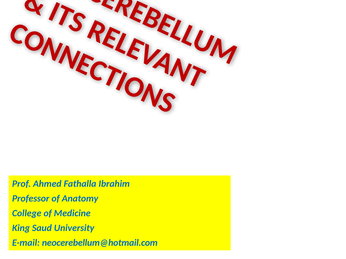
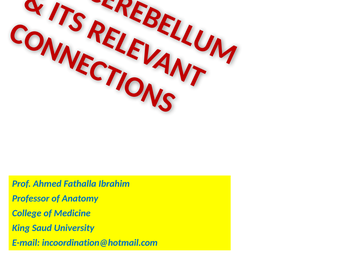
neocerebellum@hotmail.com: neocerebellum@hotmail.com -> incoordination@hotmail.com
